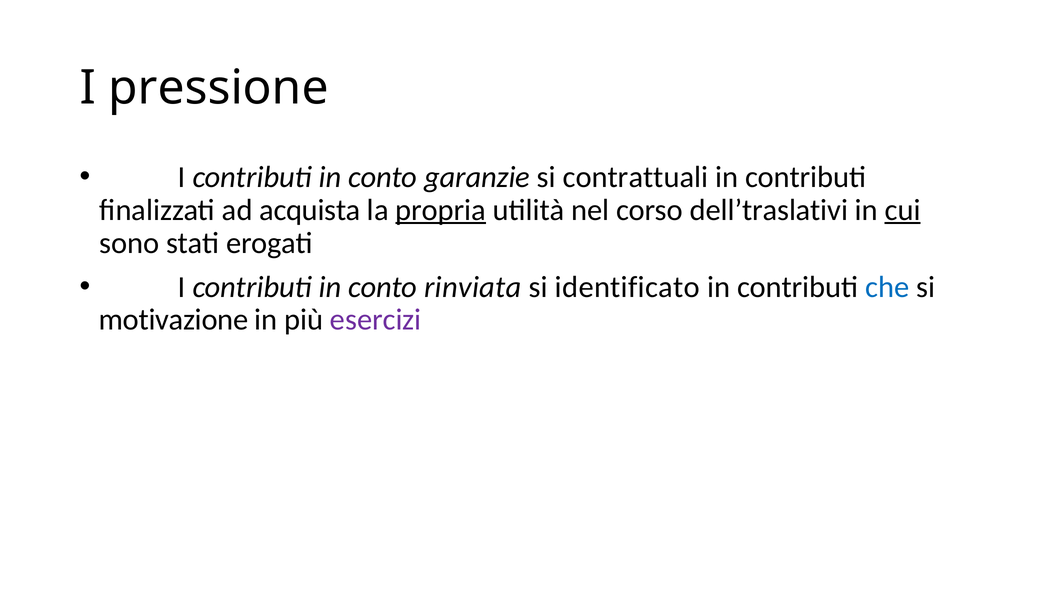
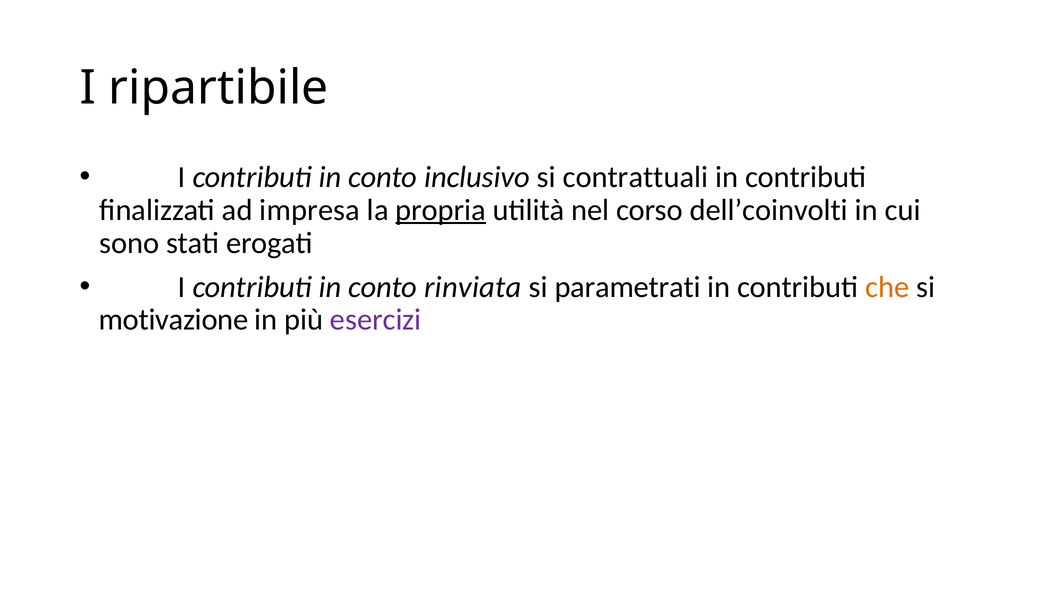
pressione: pressione -> ripartibile
garanzie: garanzie -> inclusivo
acquista: acquista -> impresa
dell’traslativi: dell’traslativi -> dell’coinvolti
cui underline: present -> none
identificato: identificato -> parametrati
che colour: blue -> orange
